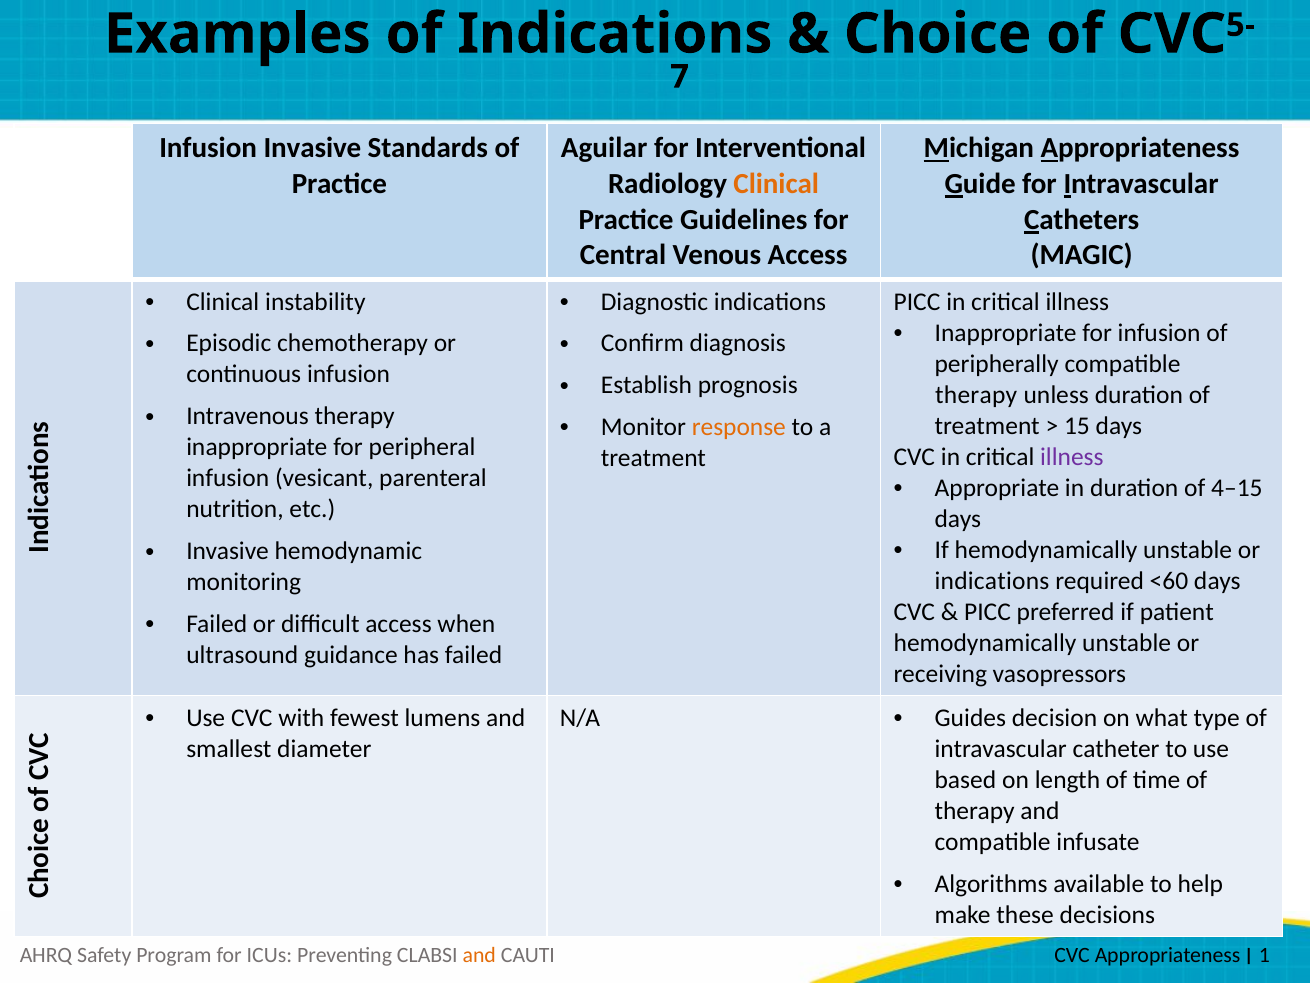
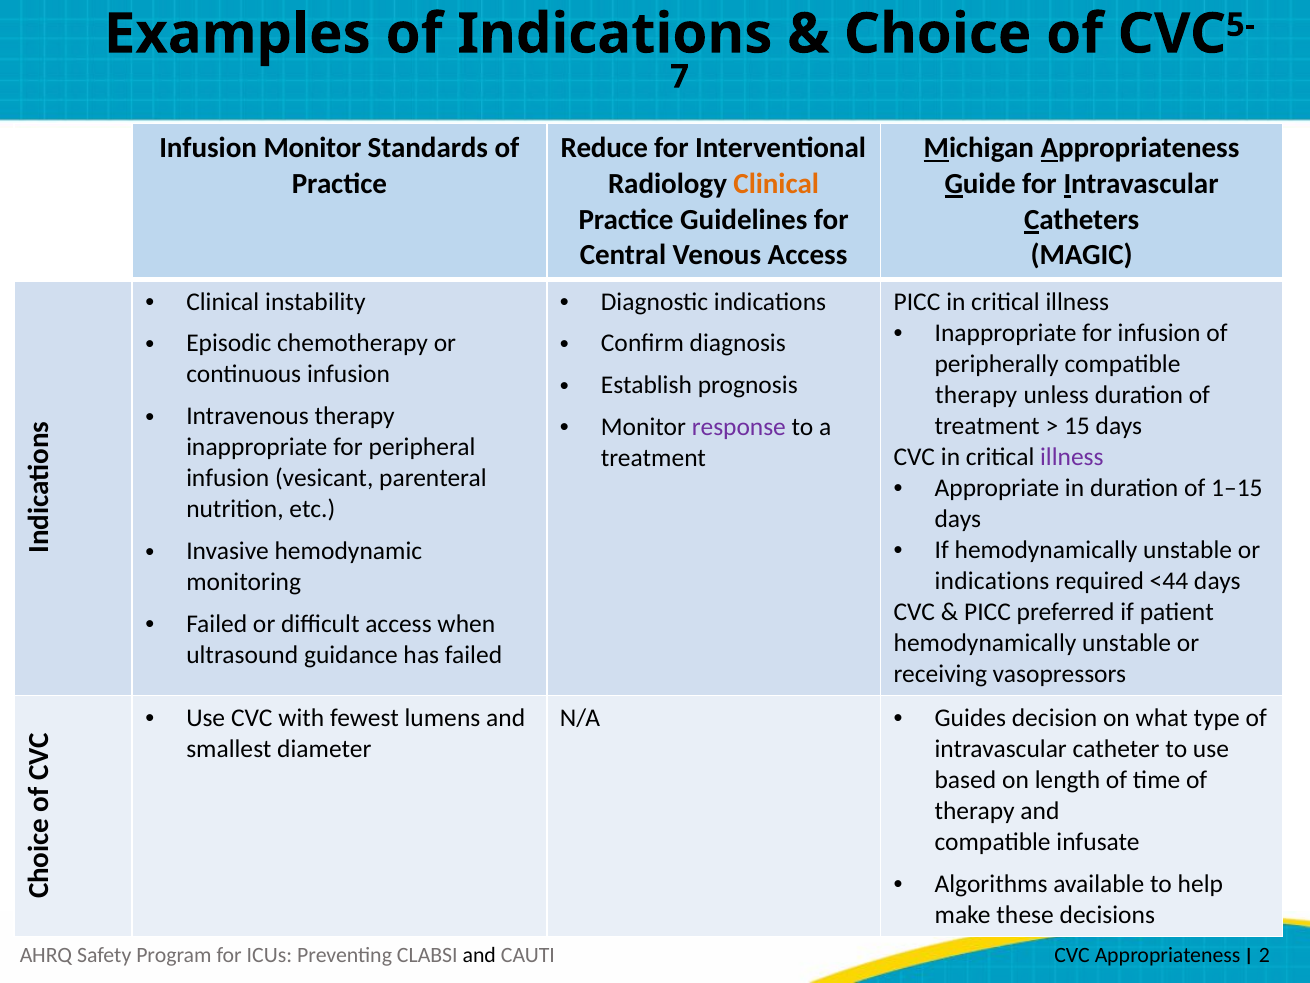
Aguilar: Aguilar -> Reduce
Infusion Invasive: Invasive -> Monitor
response colour: orange -> purple
4–15: 4–15 -> 1–15
<60: <60 -> <44
and at (479, 955) colour: orange -> black
1: 1 -> 2
